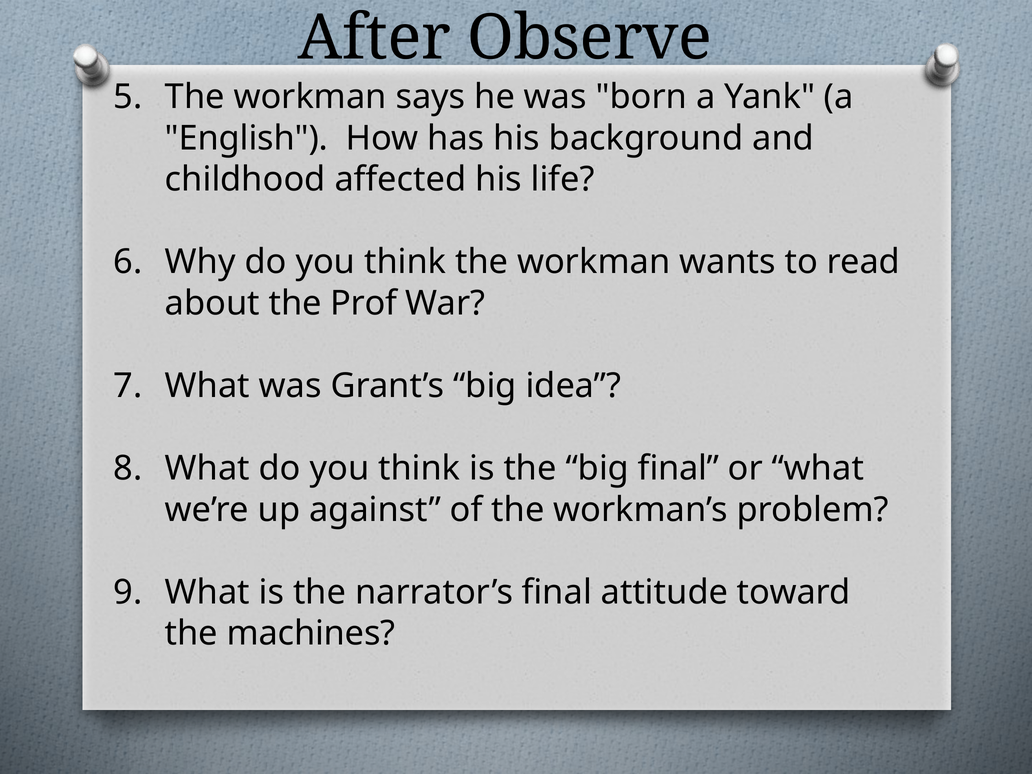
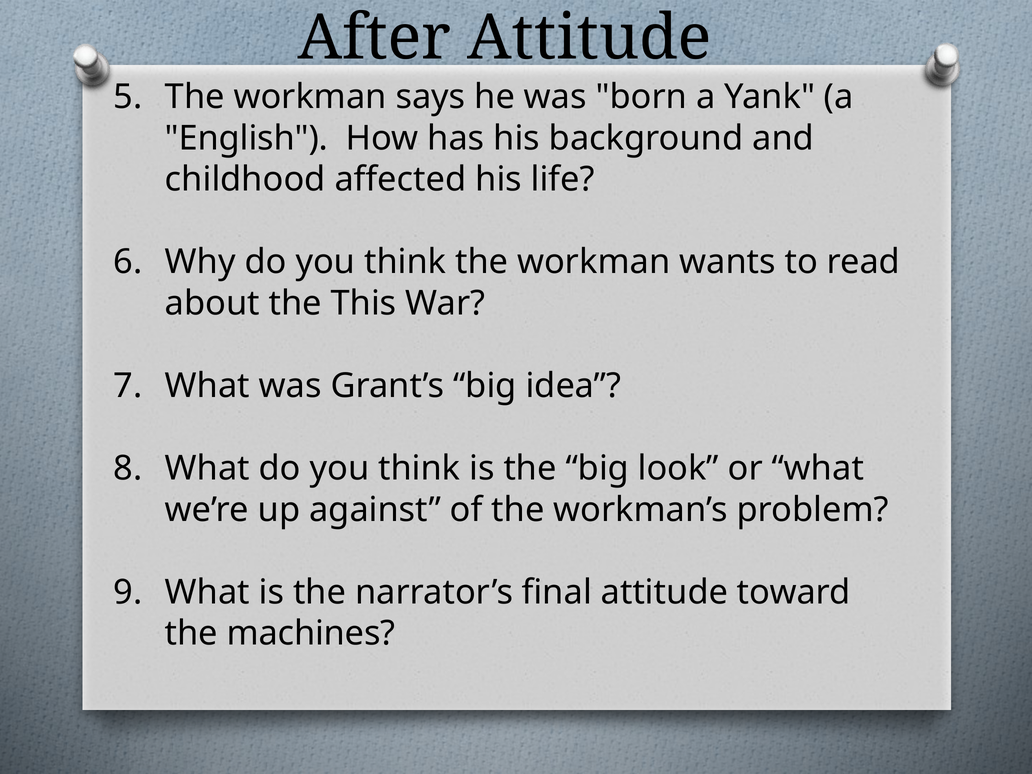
After Observe: Observe -> Attitude
Prof: Prof -> This
big final: final -> look
